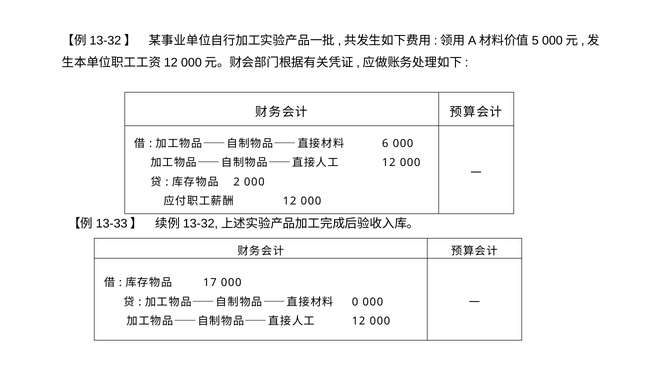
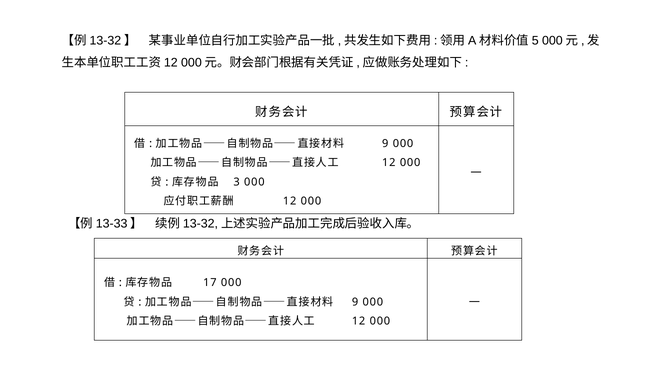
6 at (385, 144): 6 -> 9
2: 2 -> 3
0 at (355, 302): 0 -> 9
